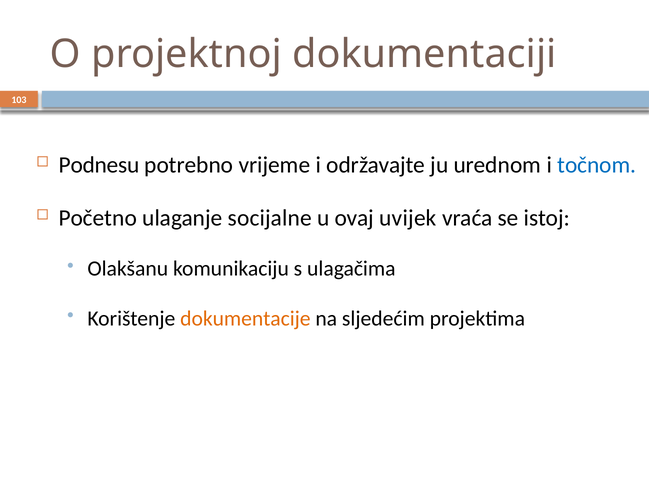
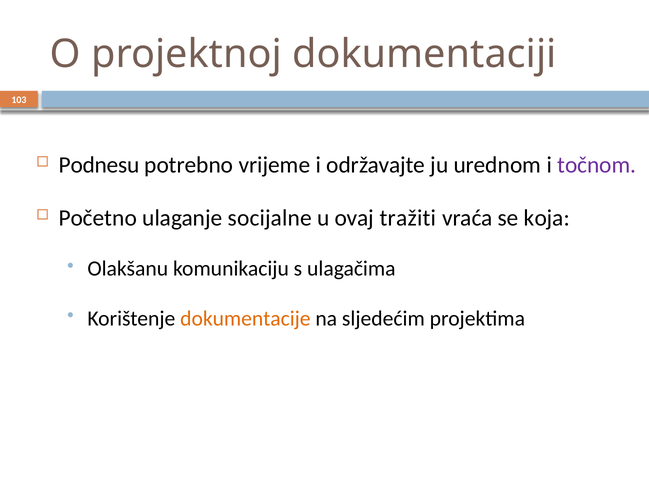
točnom colour: blue -> purple
uvijek: uvijek -> tražiti
istoj: istoj -> koja
